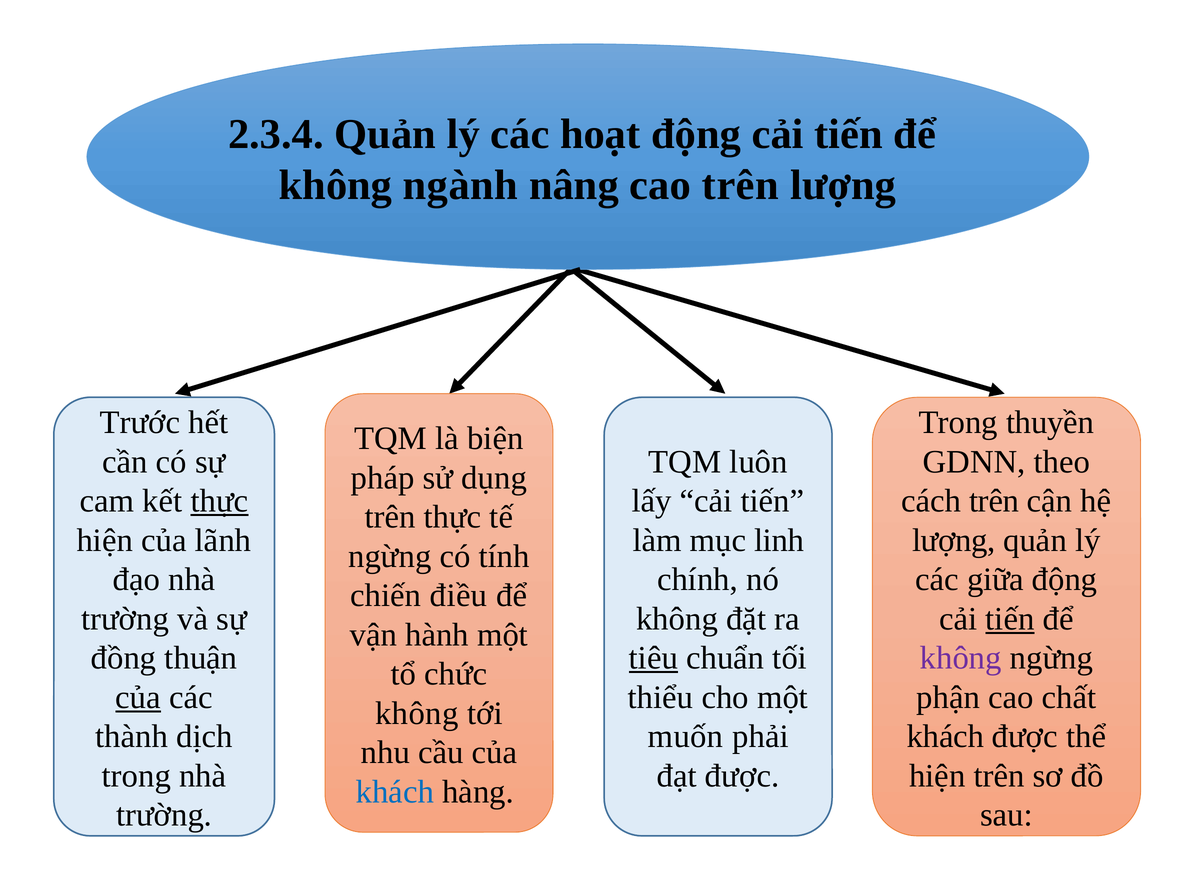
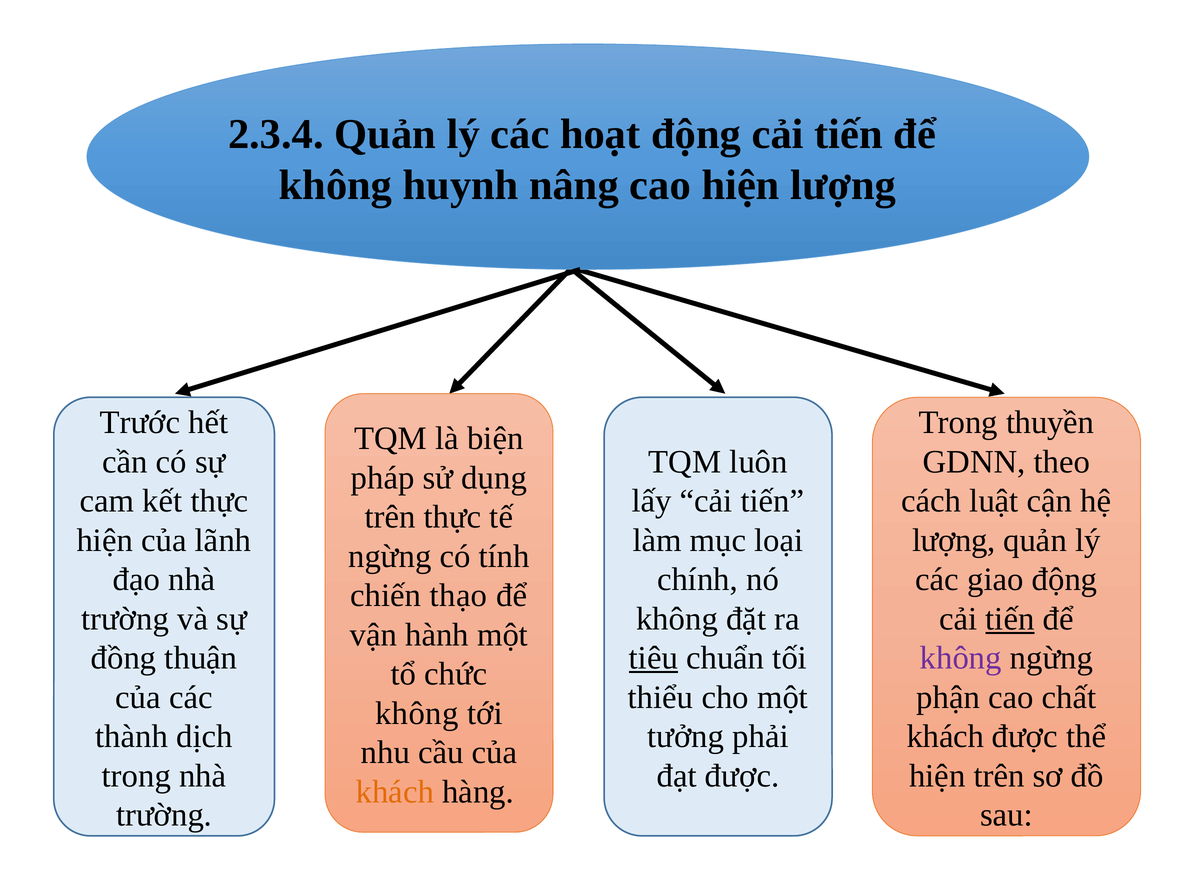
ngành: ngành -> huynh
cao trên: trên -> hiện
thực at (219, 501) underline: present -> none
cách trên: trên -> luật
linh: linh -> loại
giữa: giữa -> giao
điều: điều -> thạo
của at (138, 698) underline: present -> none
muốn: muốn -> tưởng
khách at (395, 792) colour: blue -> orange
